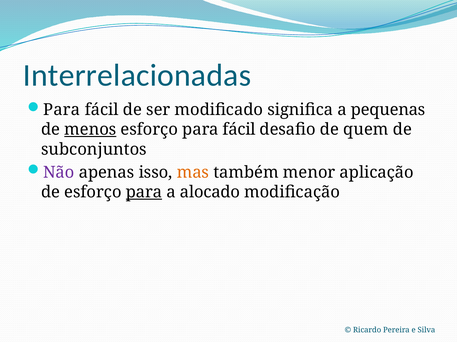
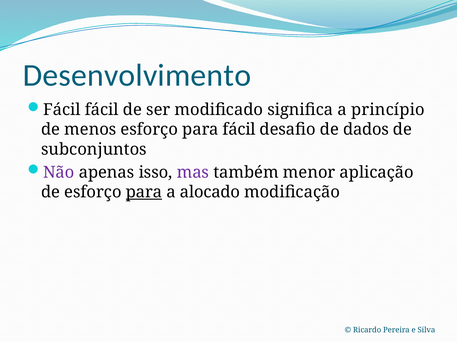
Interrelacionadas: Interrelacionadas -> Desenvolvimento
Para at (62, 110): Para -> Fácil
pequenas: pequenas -> princípio
menos underline: present -> none
quem: quem -> dados
mas colour: orange -> purple
